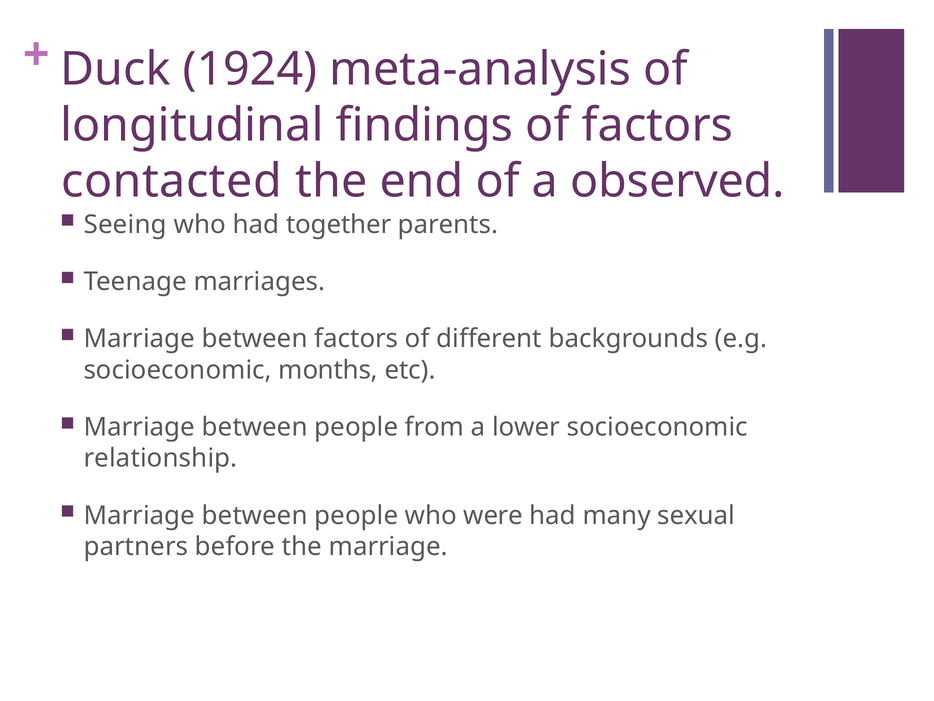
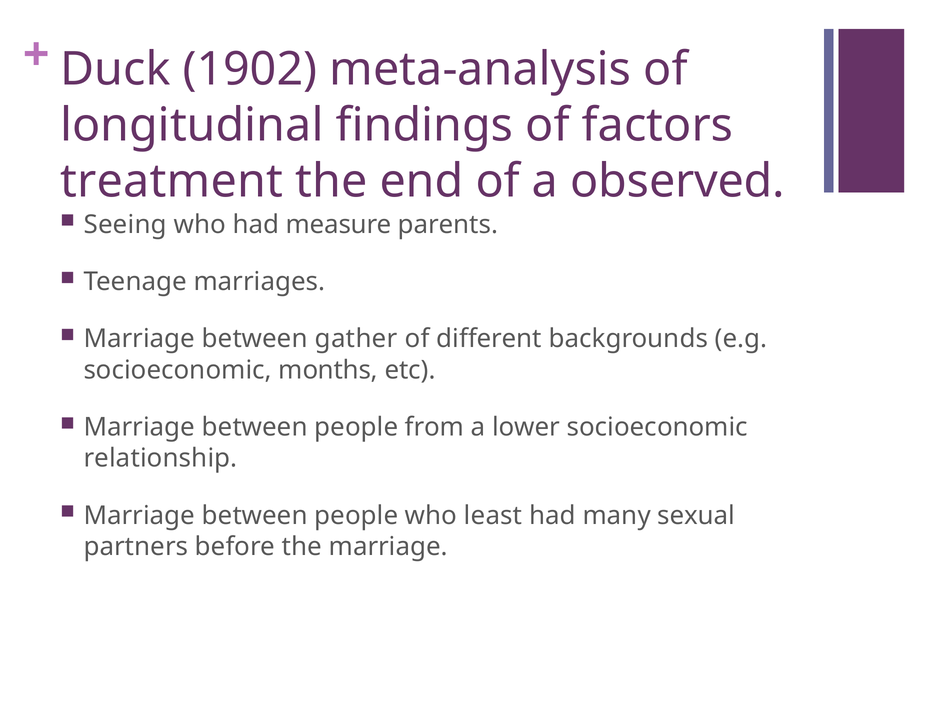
1924: 1924 -> 1902
contacted: contacted -> treatment
together: together -> measure
between factors: factors -> gather
were: were -> least
